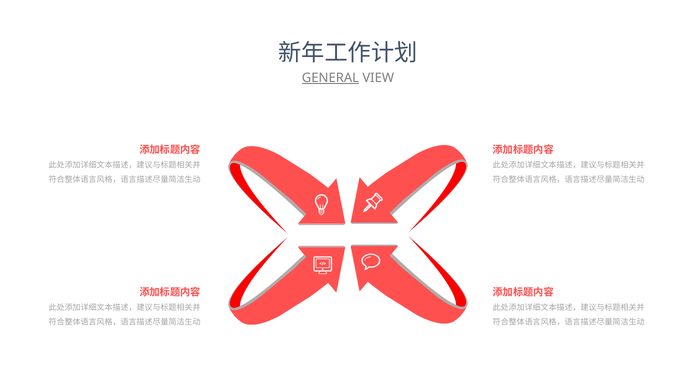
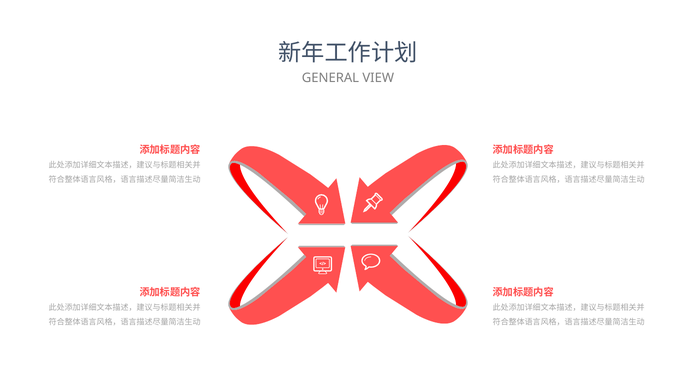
GENERAL underline: present -> none
